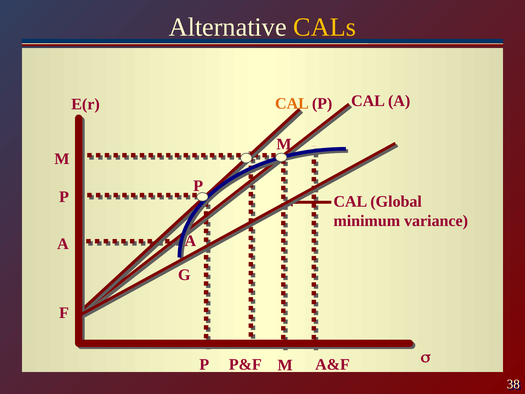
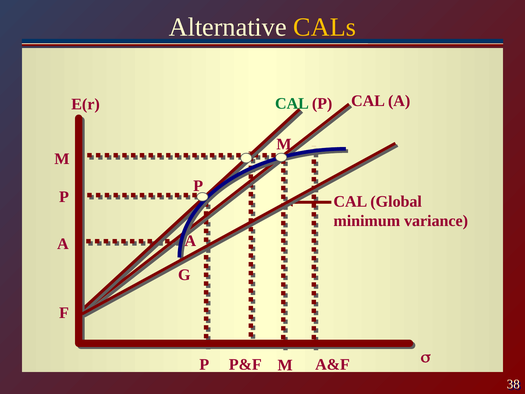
CAL at (292, 104) colour: orange -> green
